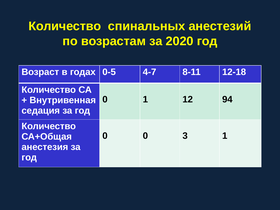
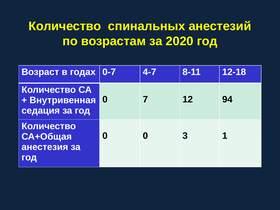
0-5: 0-5 -> 0-7
0 1: 1 -> 7
